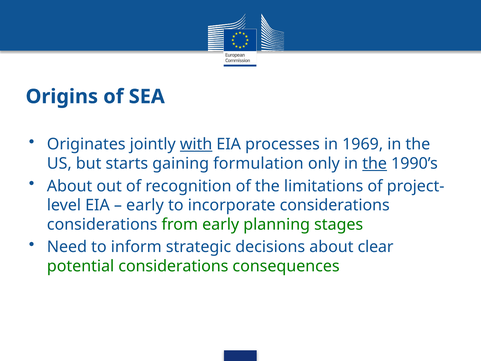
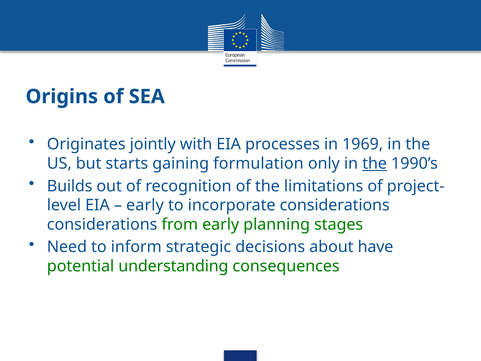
with underline: present -> none
About at (70, 186): About -> Builds
clear: clear -> have
potential considerations: considerations -> understanding
